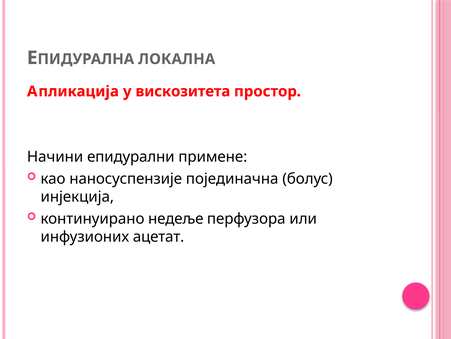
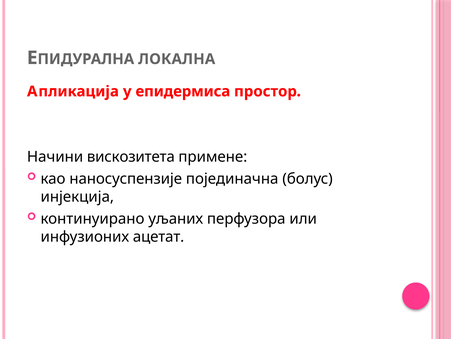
вискозитета: вискозитета -> епидермиса
епидурални: епидурални -> вискозитета
недеље: недеље -> уљаних
